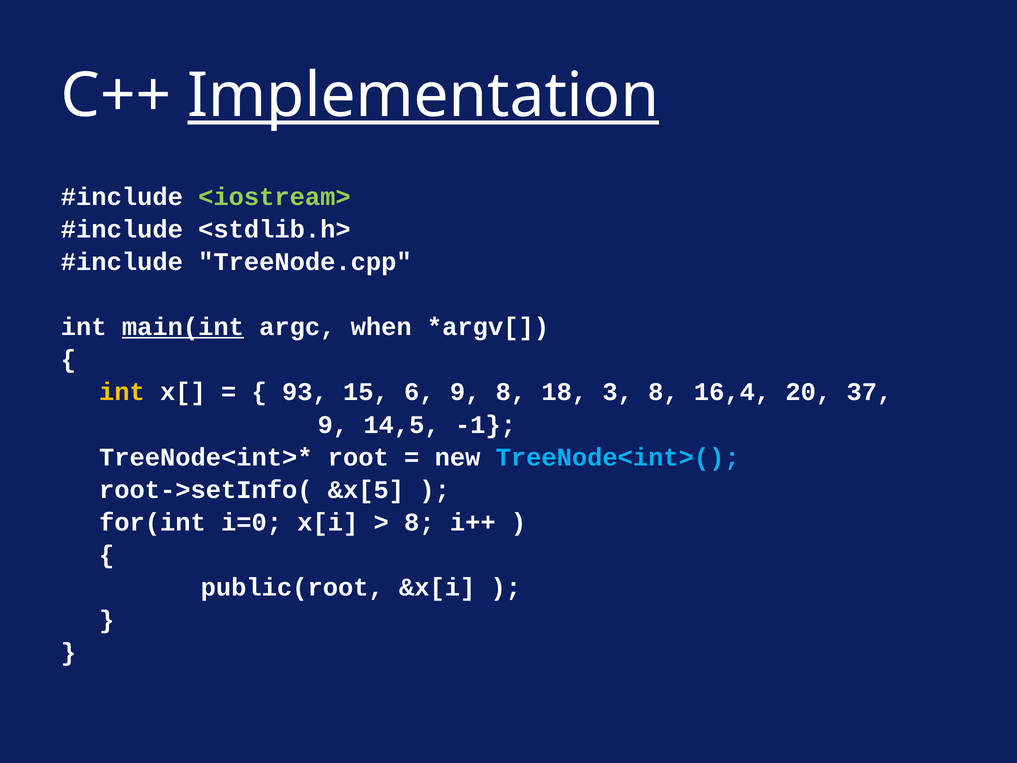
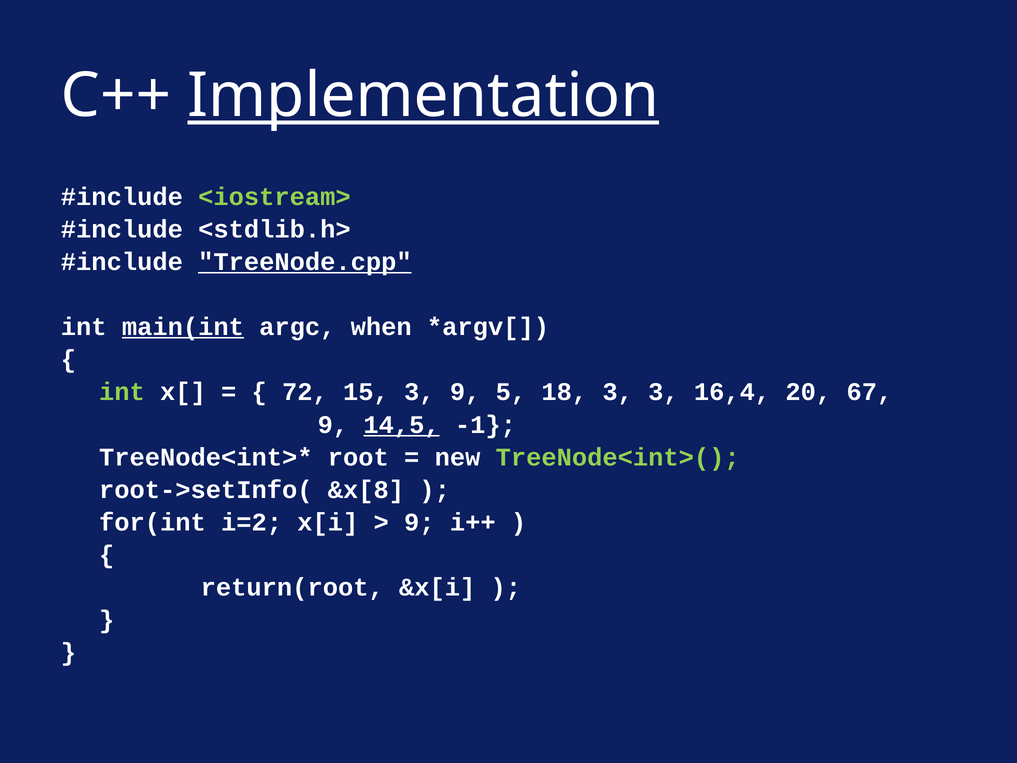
TreeNode.cpp underline: none -> present
int at (122, 392) colour: yellow -> light green
93: 93 -> 72
15 6: 6 -> 3
9 8: 8 -> 5
3 8: 8 -> 3
37: 37 -> 67
14,5 underline: none -> present
TreeNode<int>( colour: light blue -> light green
&x[5: &x[5 -> &x[8
i=0: i=0 -> i=2
8 at (419, 522): 8 -> 9
public(root: public(root -> return(root
